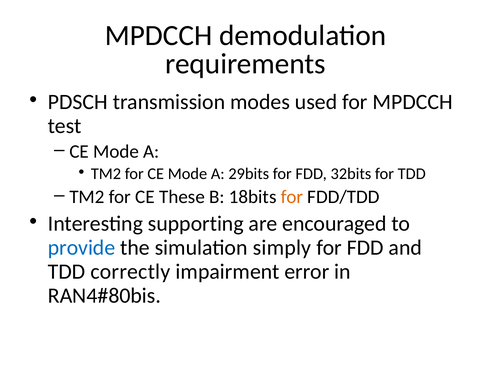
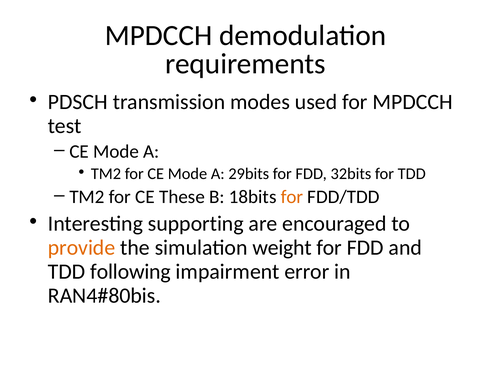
provide colour: blue -> orange
simply: simply -> weight
correctly: correctly -> following
